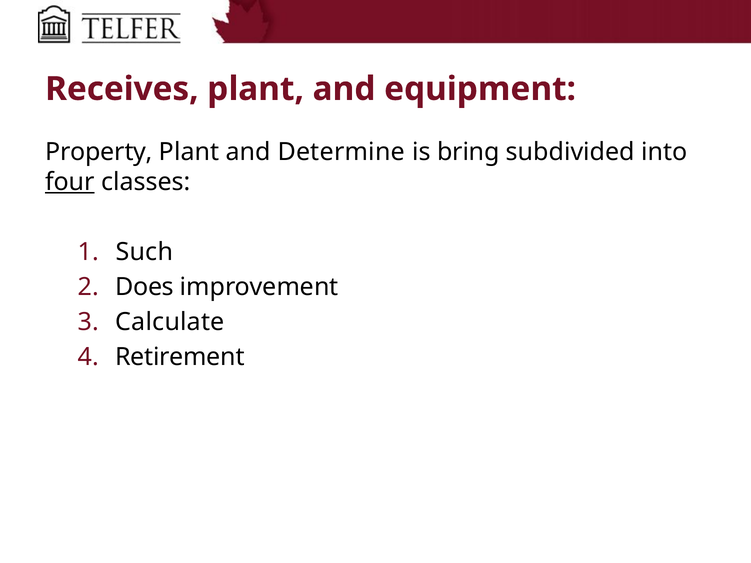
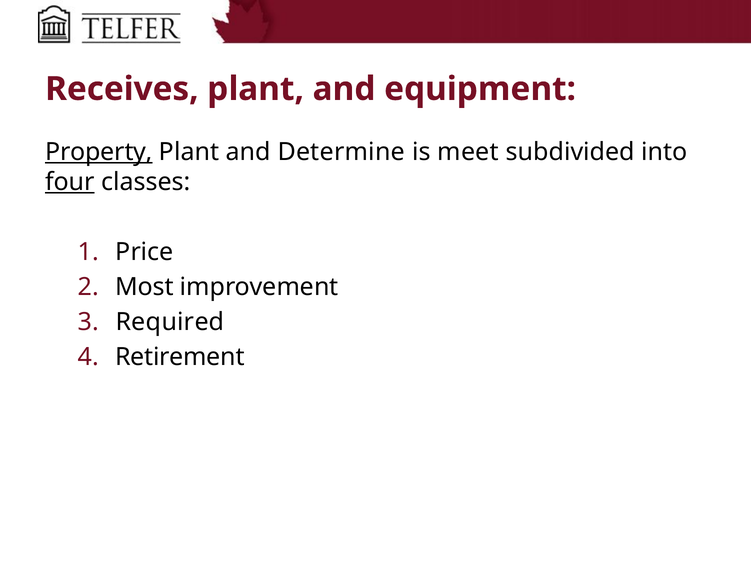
Property underline: none -> present
bring: bring -> meet
Such: Such -> Price
Does: Does -> Most
Calculate: Calculate -> Required
